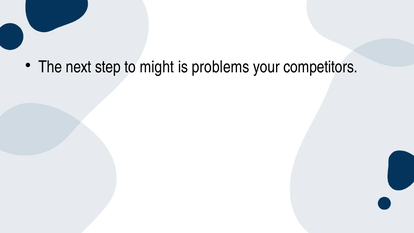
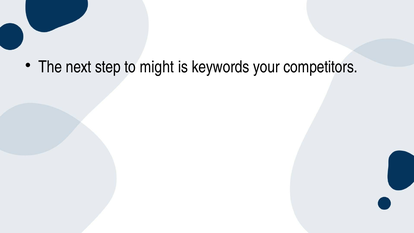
problems: problems -> keywords
